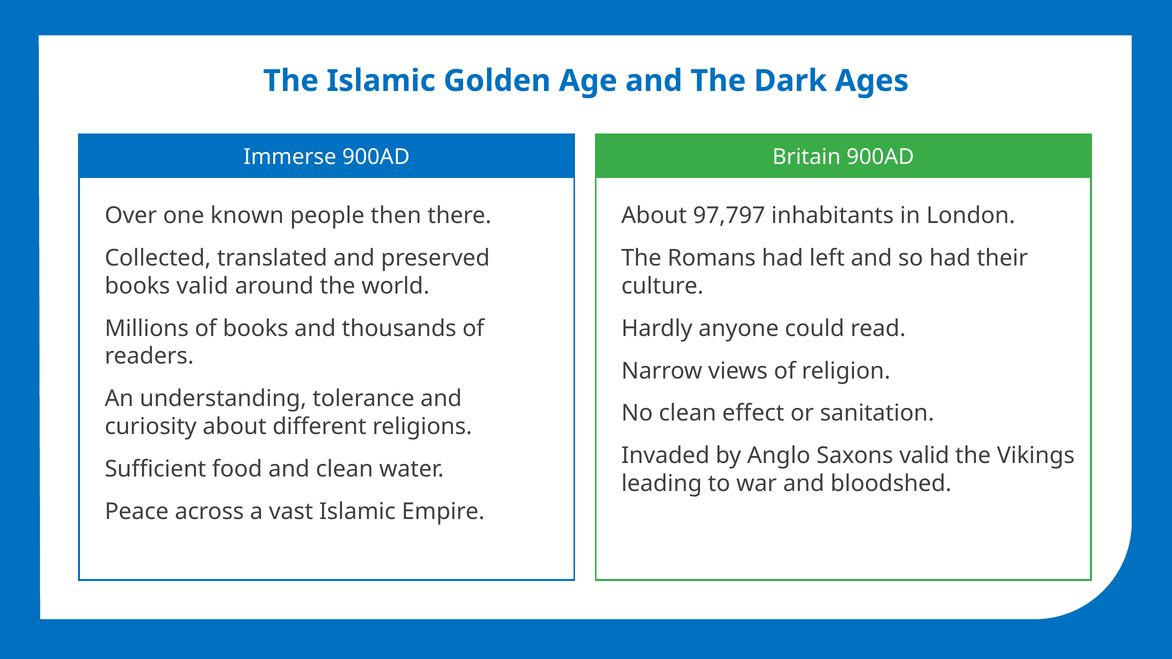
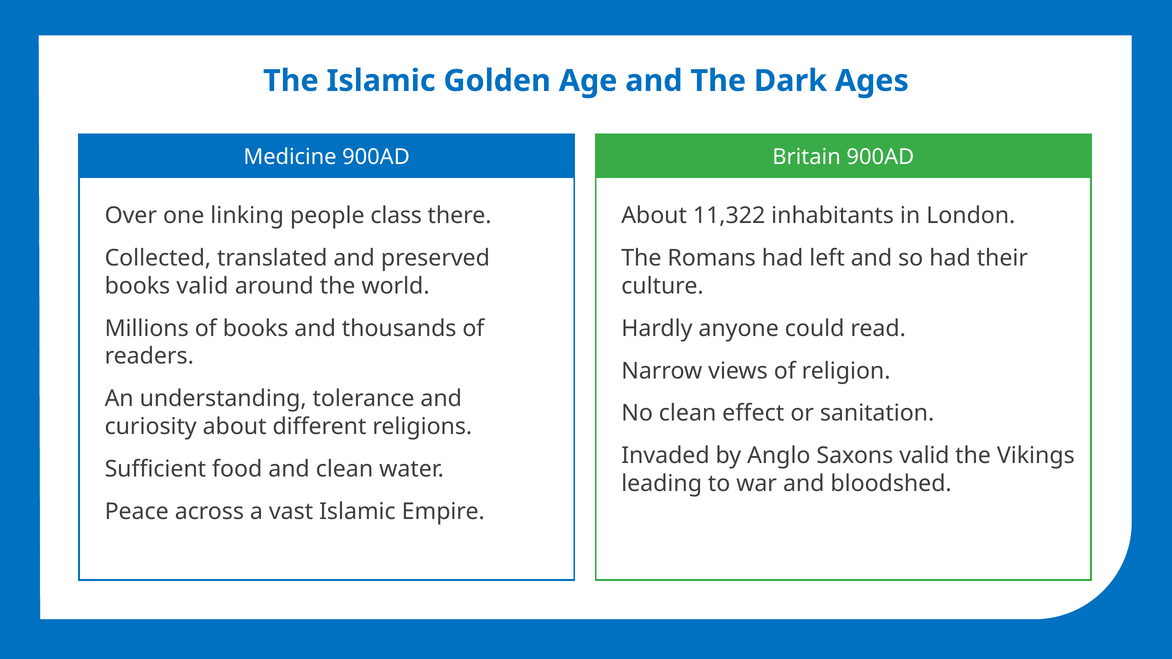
Immerse: Immerse -> Medicine
known: known -> linking
then: then -> class
97,797: 97,797 -> 11,322
